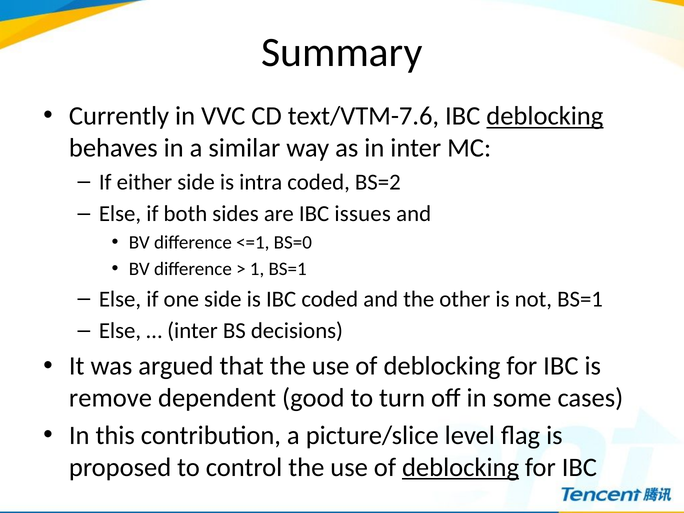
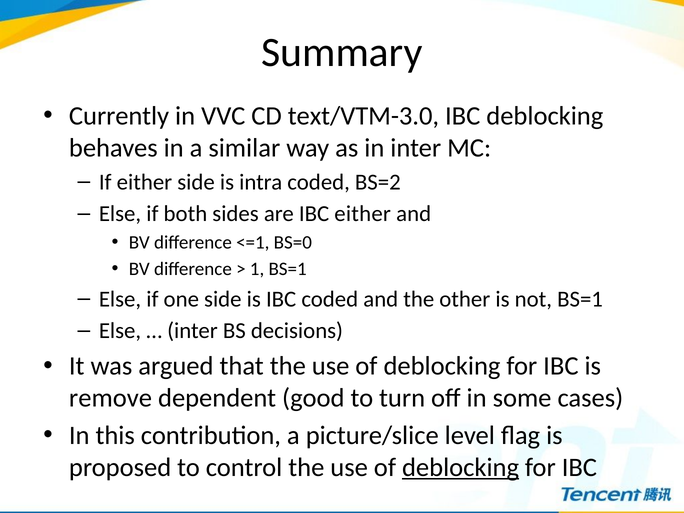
text/VTM-7.6: text/VTM-7.6 -> text/VTM-3.0
deblocking at (545, 116) underline: present -> none
IBC issues: issues -> either
